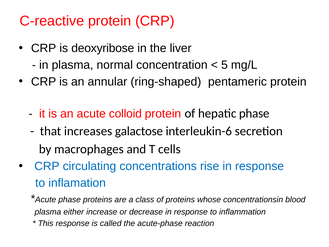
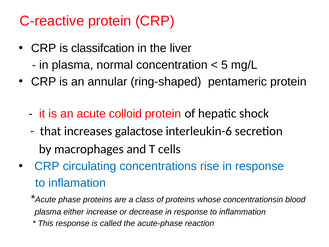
deoxyribose: deoxyribose -> classifcation
hepatic phase: phase -> shock
